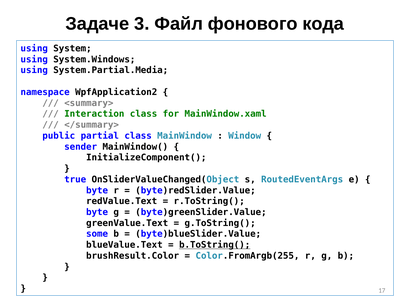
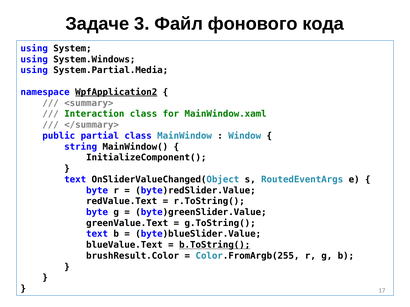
WpfApplication2 underline: none -> present
sender: sender -> string
true at (75, 180): true -> text
some at (97, 234): some -> text
